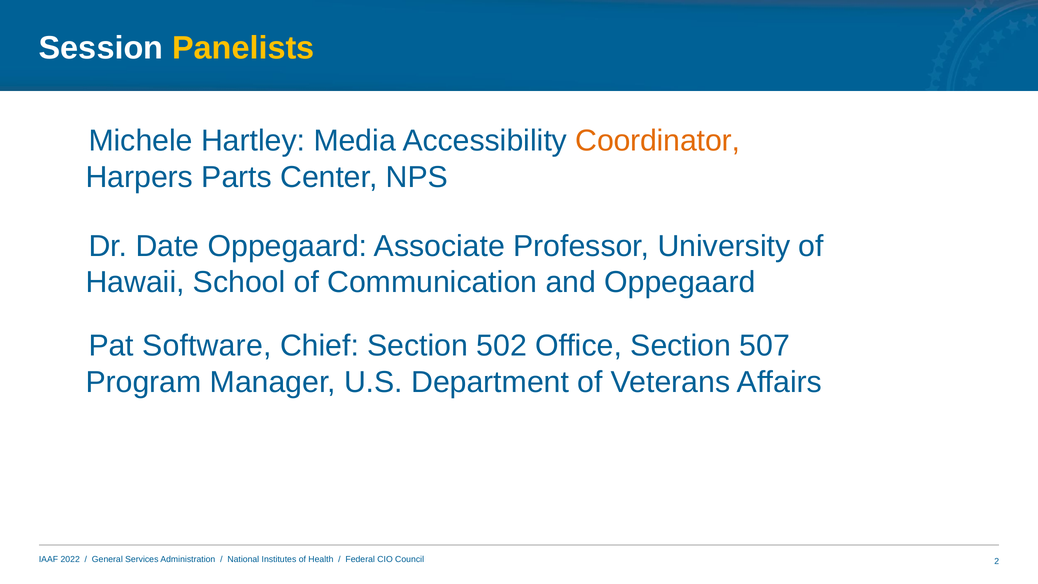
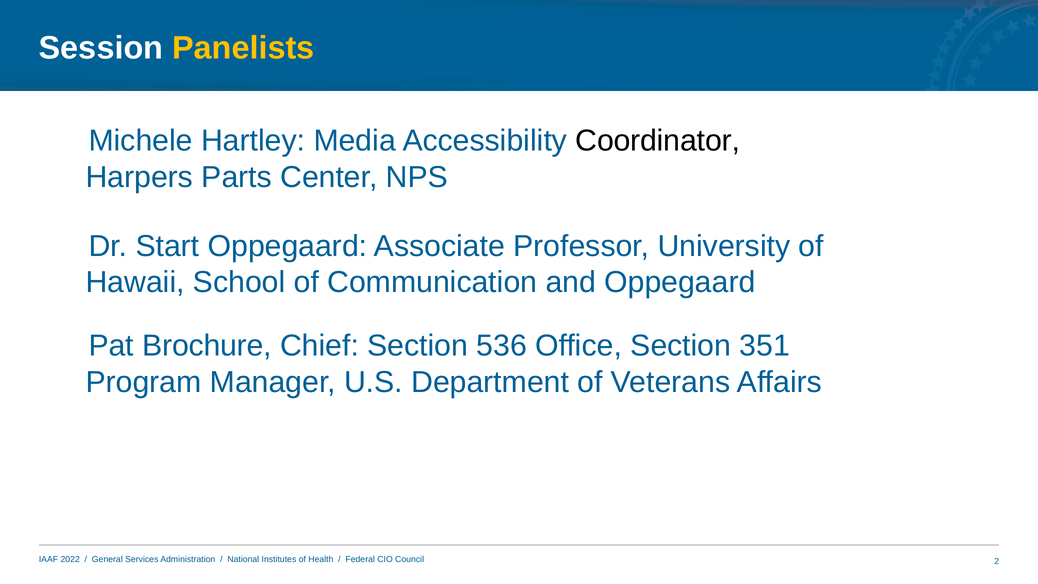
Coordinator colour: orange -> black
Date: Date -> Start
Software: Software -> Brochure
502: 502 -> 536
507: 507 -> 351
